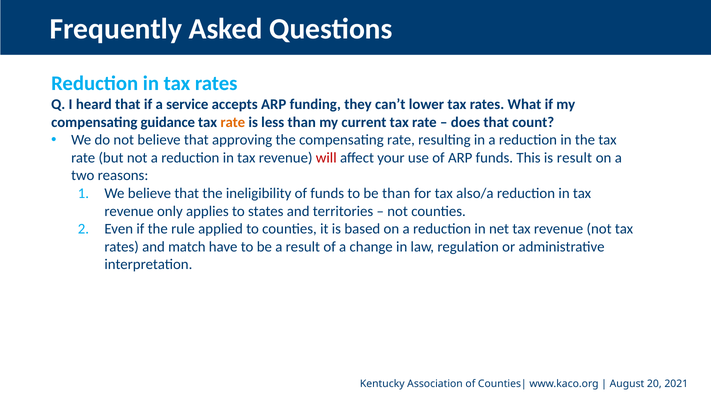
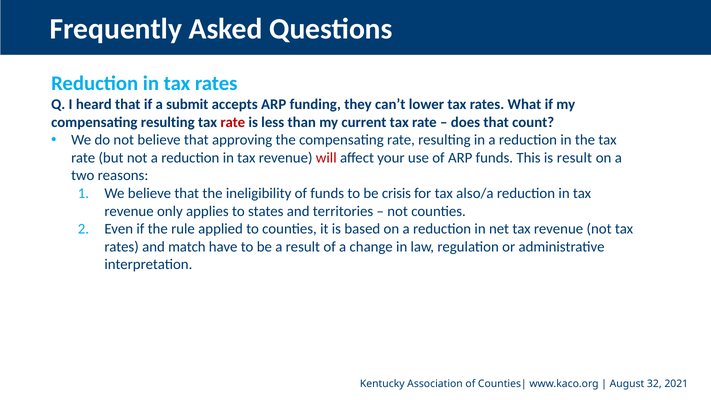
service: service -> submit
compensating guidance: guidance -> resulting
rate at (233, 122) colour: orange -> red
be than: than -> crisis
20: 20 -> 32
